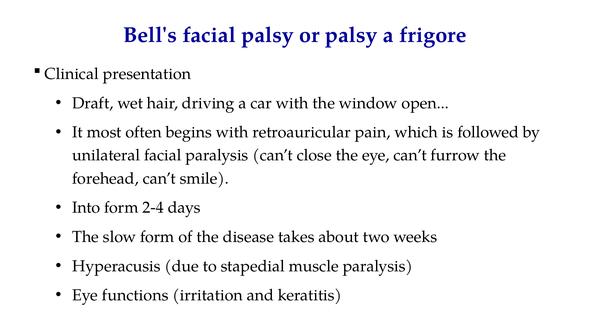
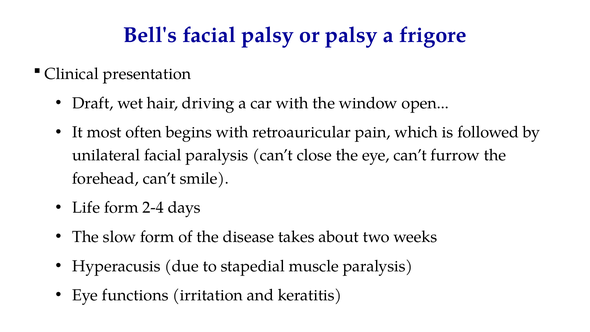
Into: Into -> Life
